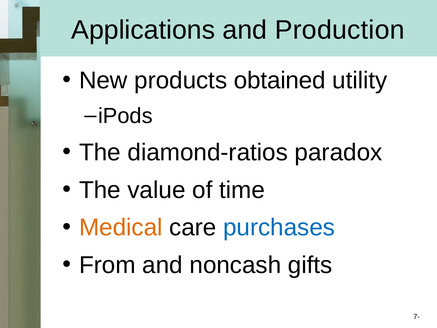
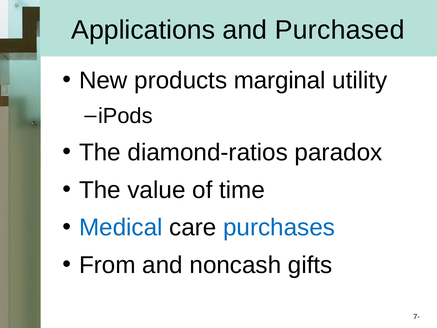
Production: Production -> Purchased
obtained: obtained -> marginal
Medical colour: orange -> blue
